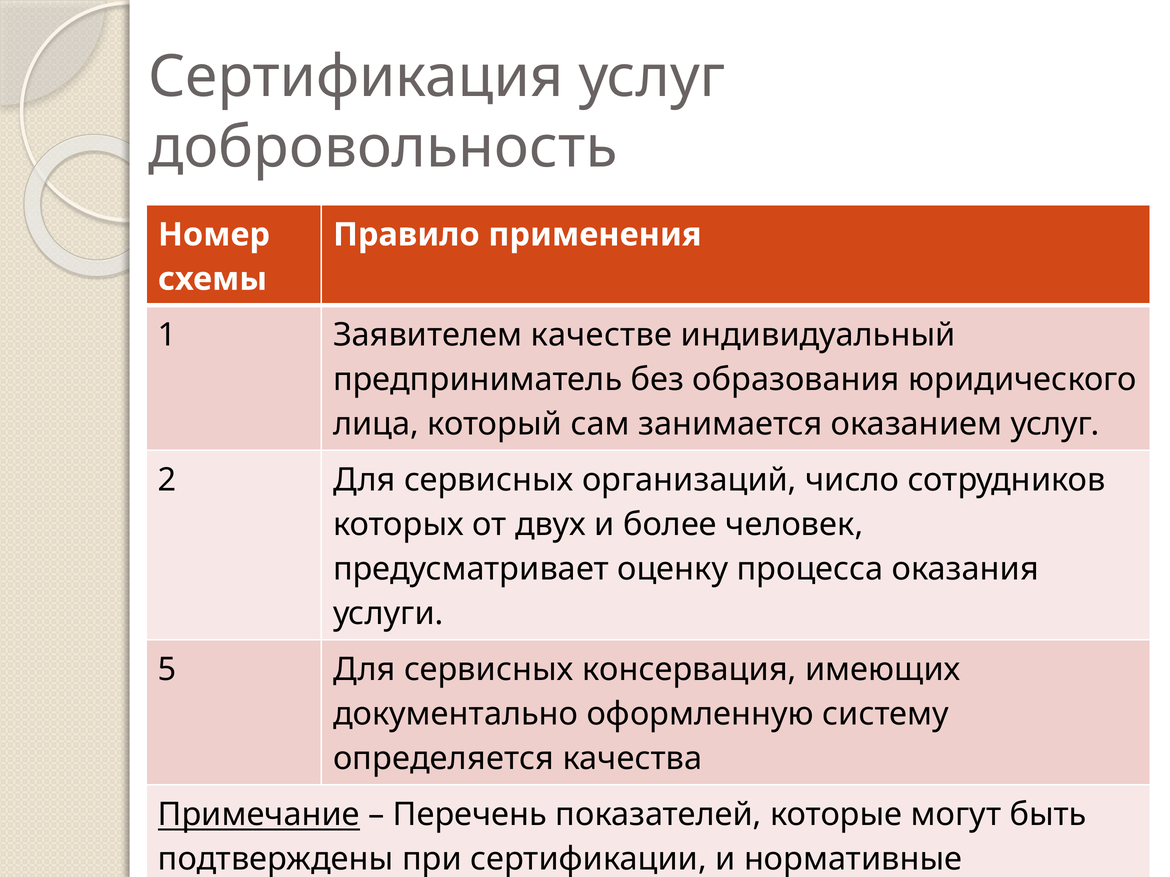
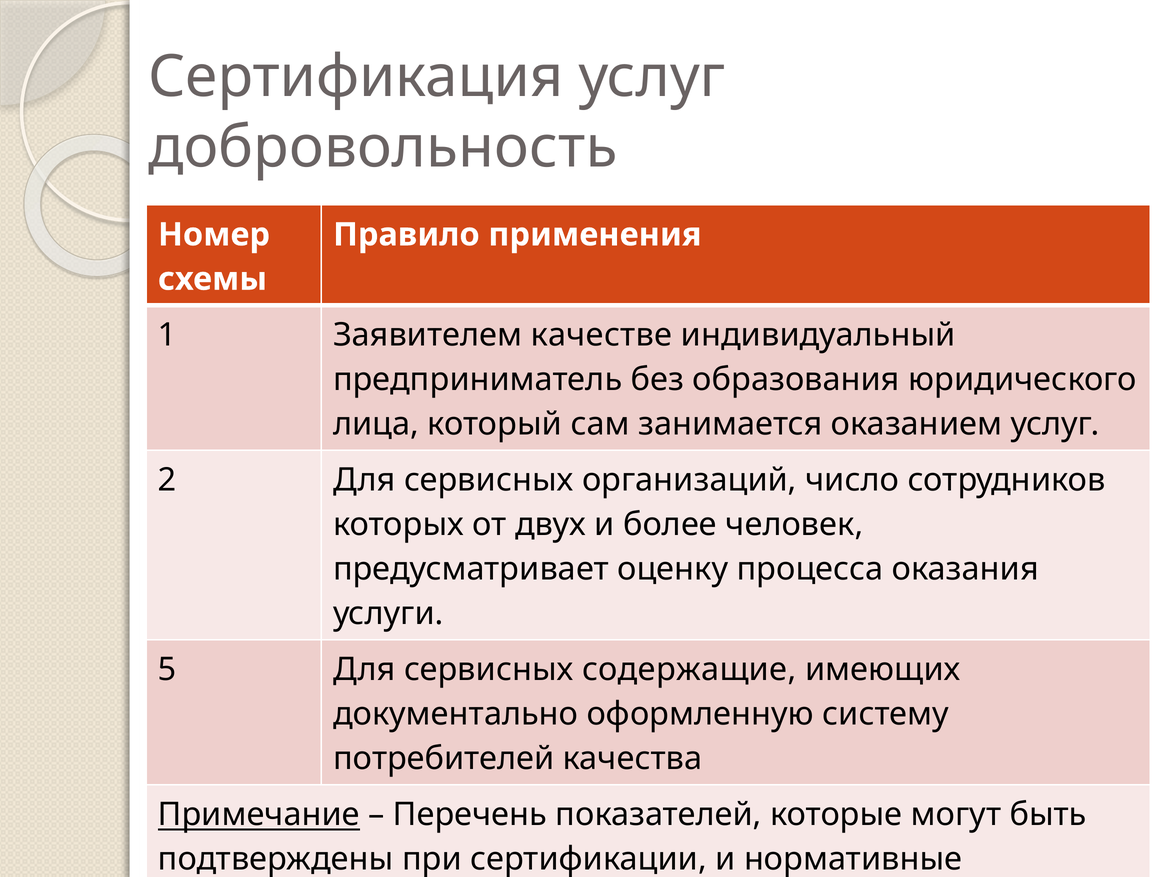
сервисных консервация: консервация -> содержащие
определяется: определяется -> потребителей
